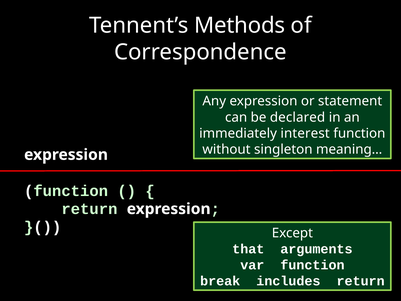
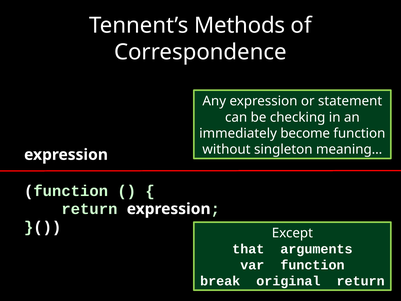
declared: declared -> checking
interest: interest -> become
includes: includes -> original
